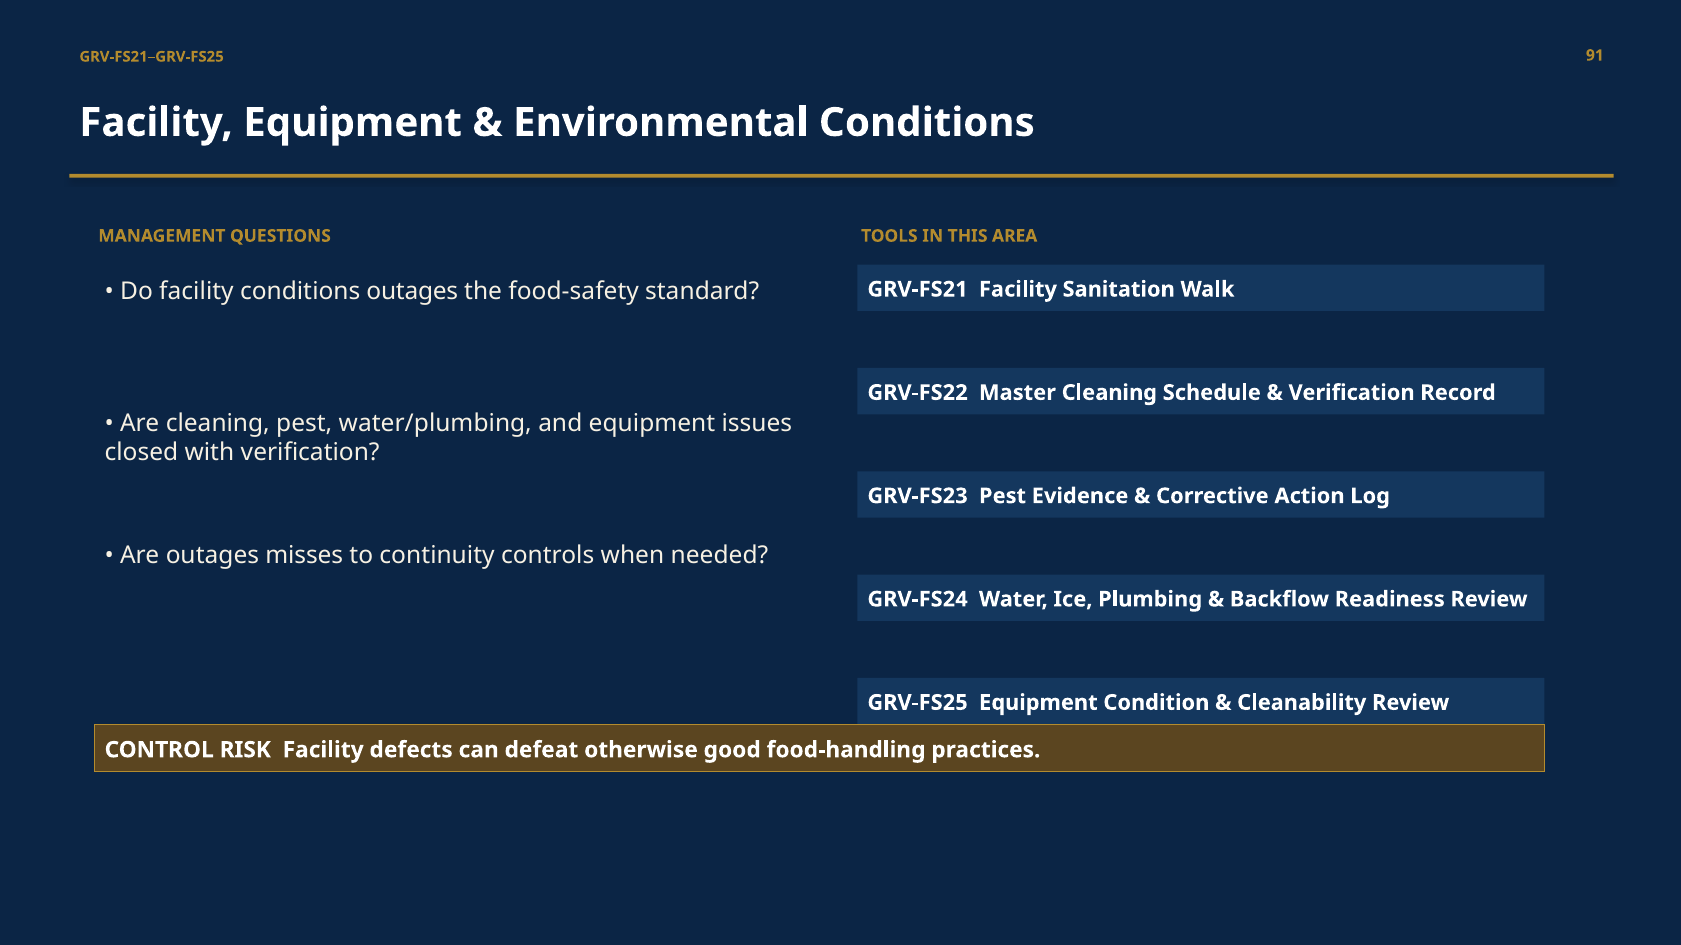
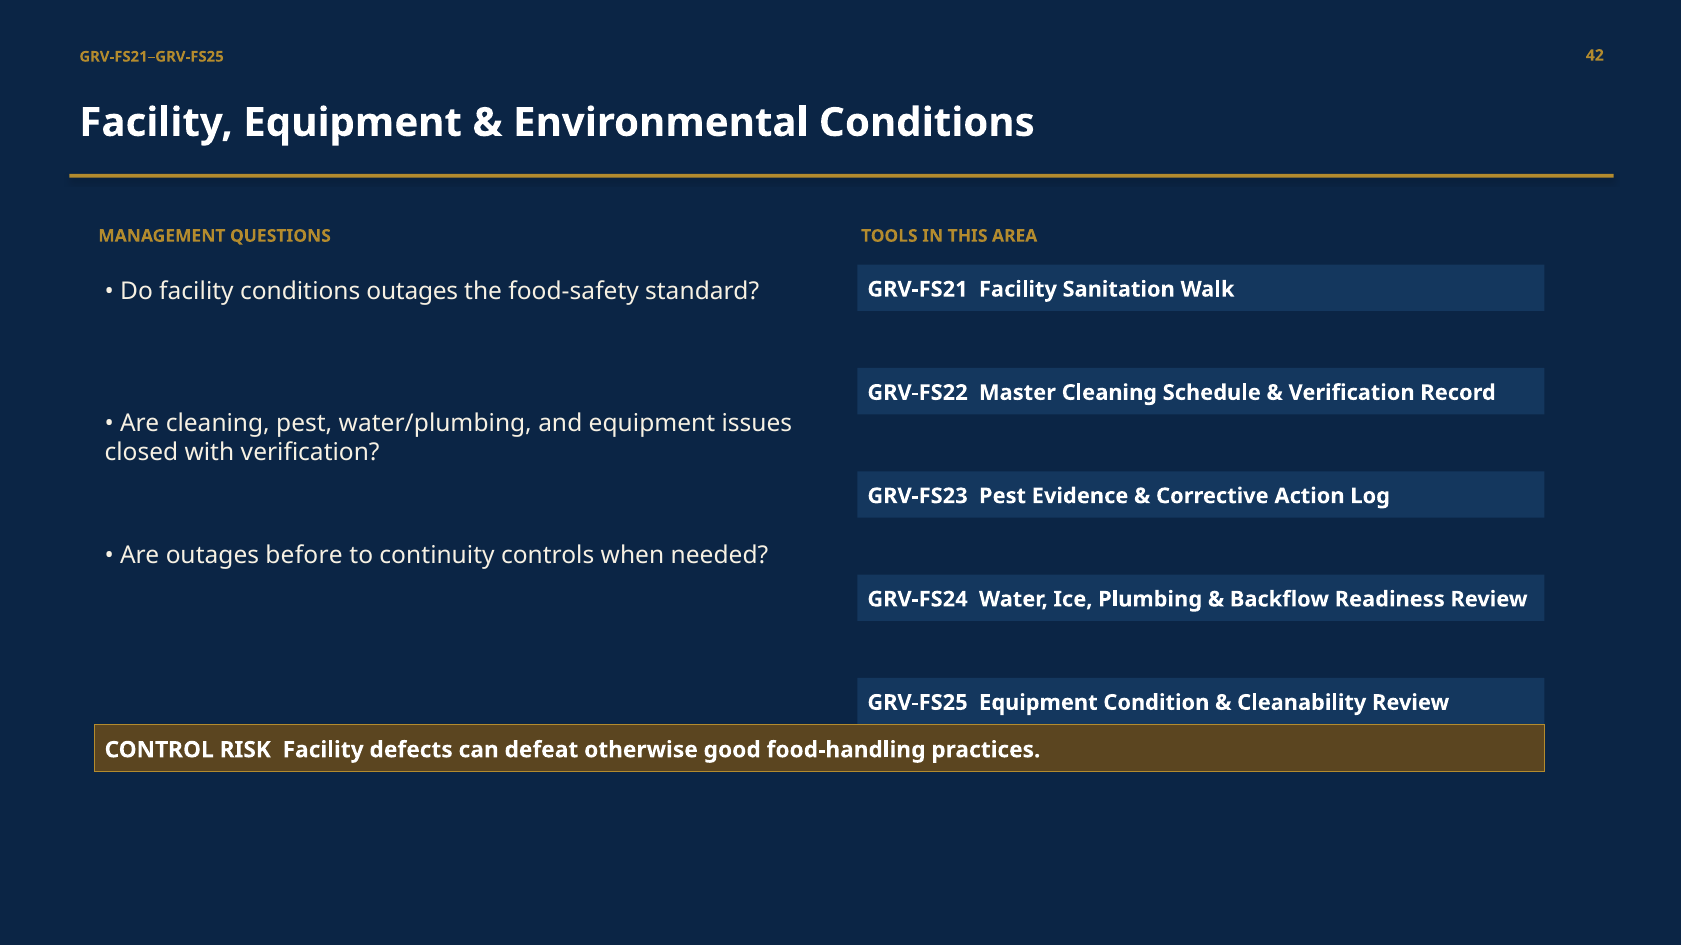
91: 91 -> 42
misses: misses -> before
